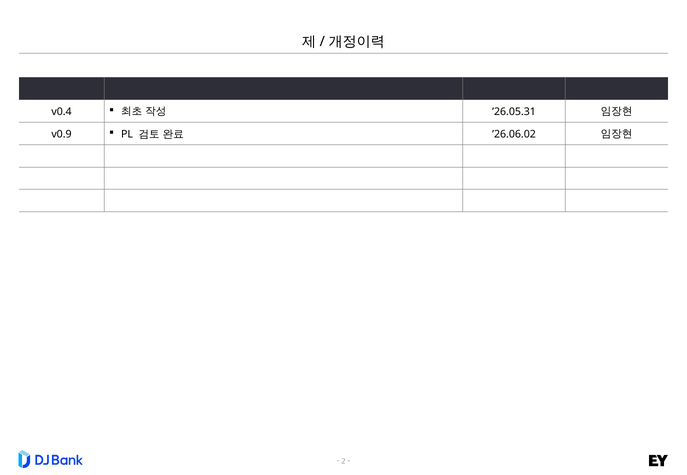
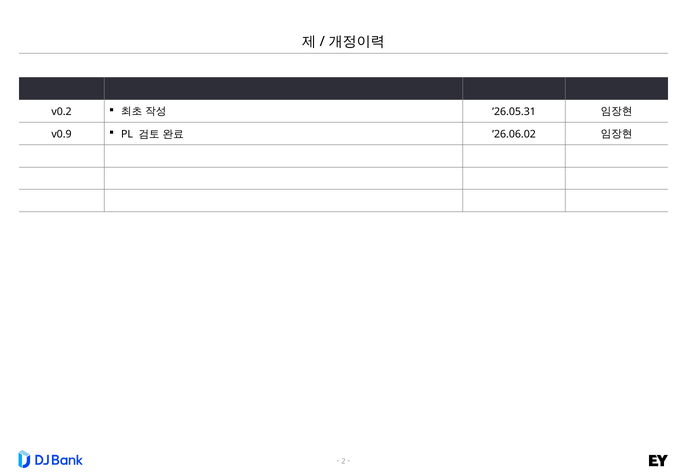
v0.4: v0.4 -> v0.2
